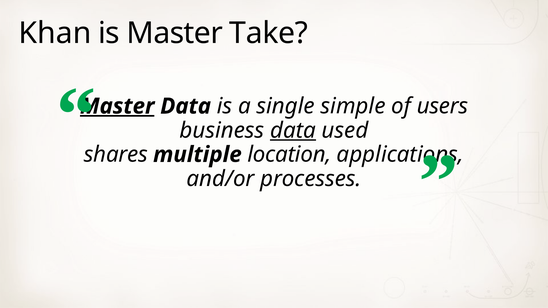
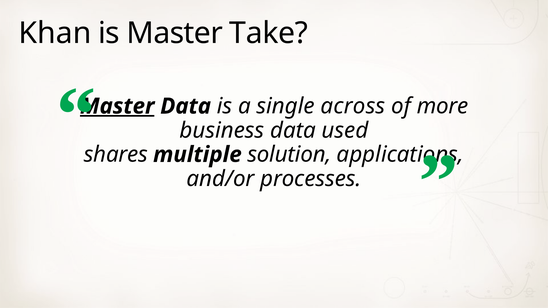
simple: simple -> across
users: users -> more
data at (293, 130) underline: present -> none
location: location -> solution
